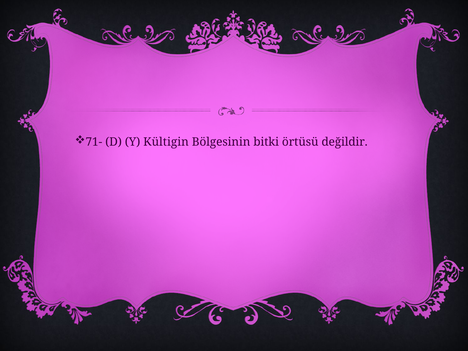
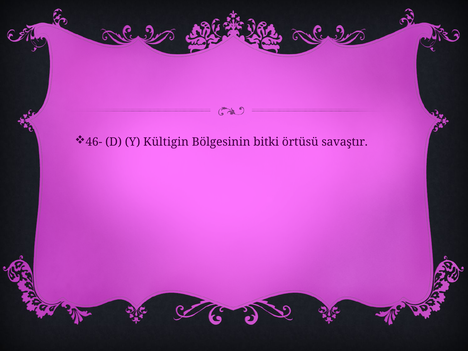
71-: 71- -> 46-
değildir: değildir -> savaştır
